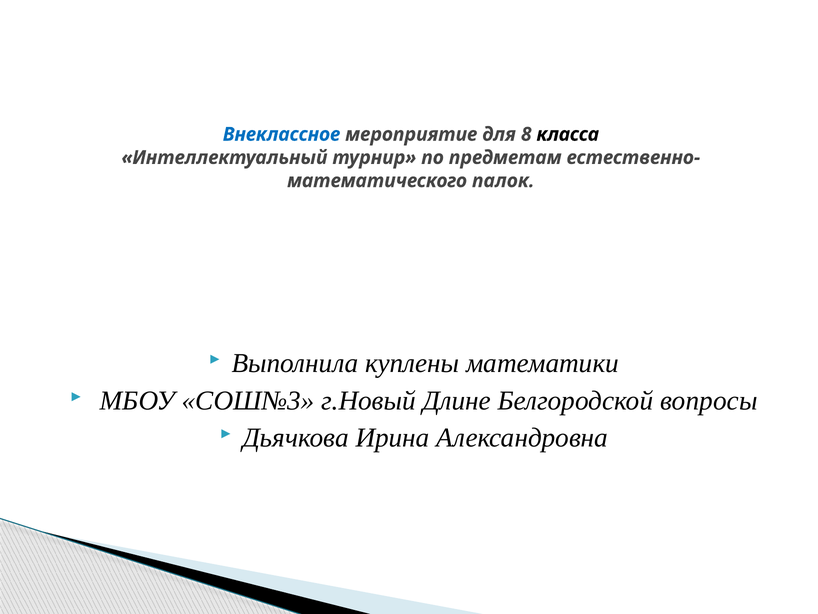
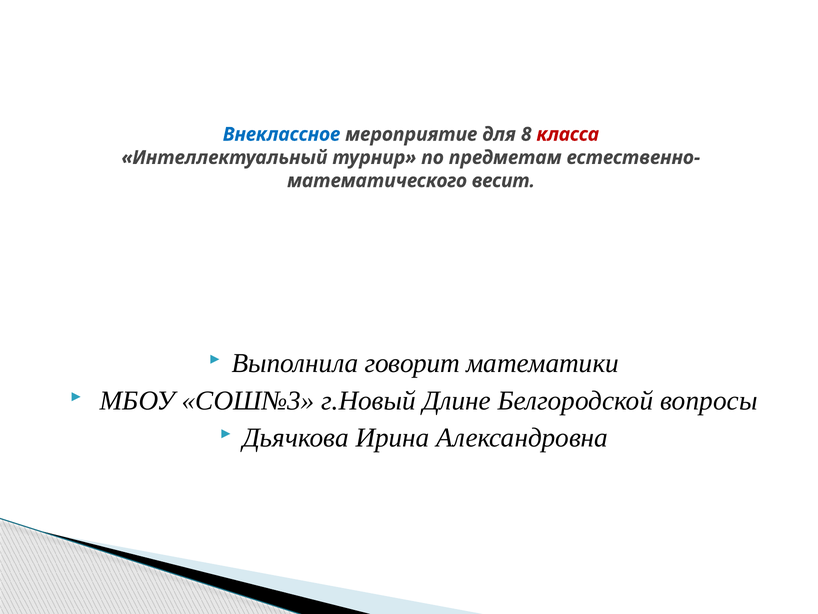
класса colour: black -> red
палок: палок -> весит
куплены: куплены -> говорит
